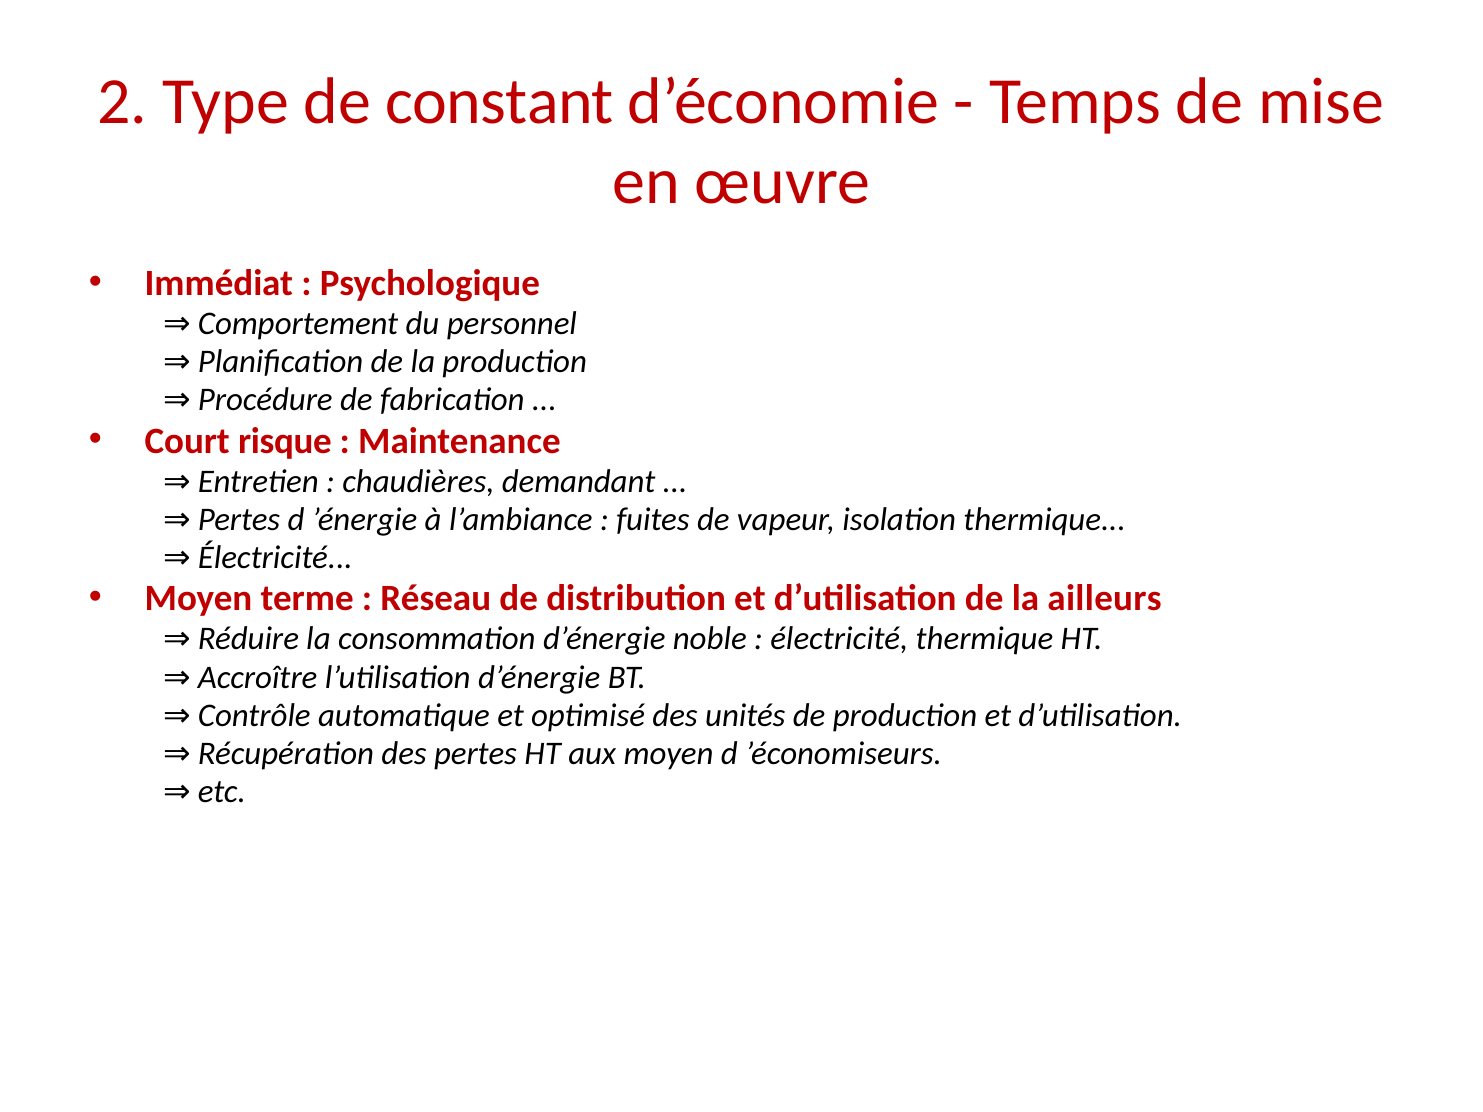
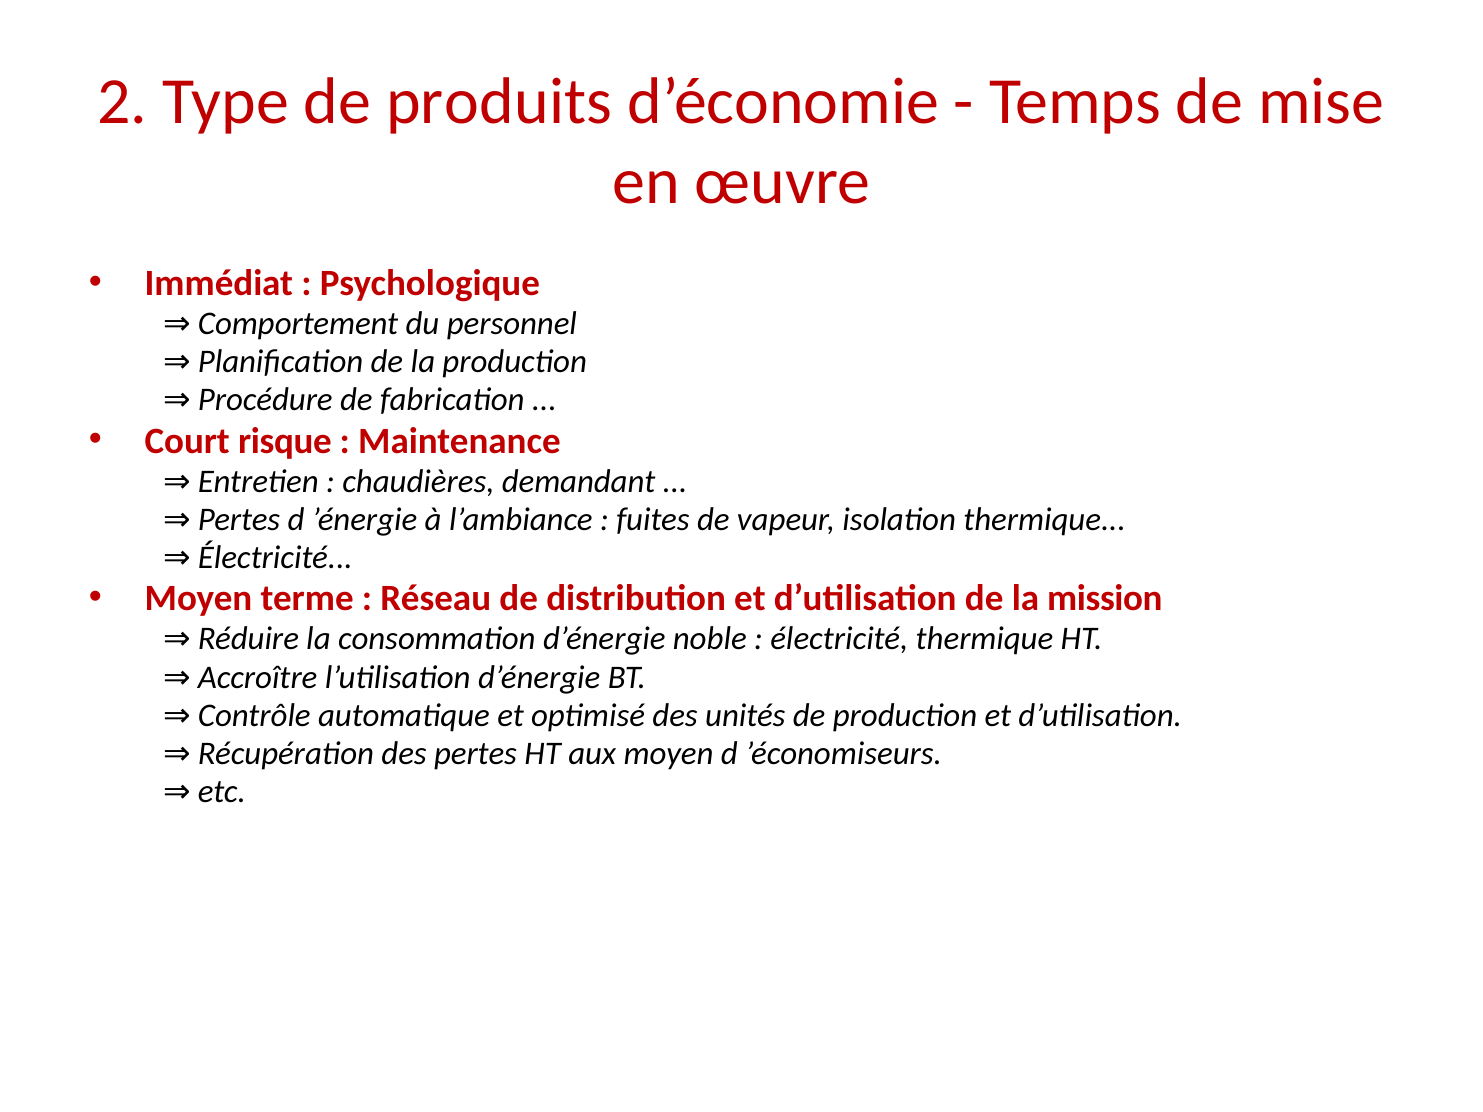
constant: constant -> produits
ailleurs: ailleurs -> mission
